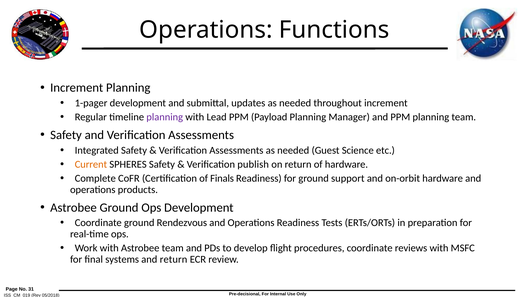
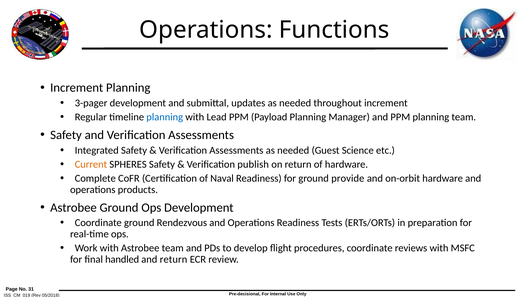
1-pager: 1-pager -> 3-pager
planning at (165, 117) colour: purple -> blue
Finals: Finals -> Naval
support: support -> provide
systems: systems -> handled
